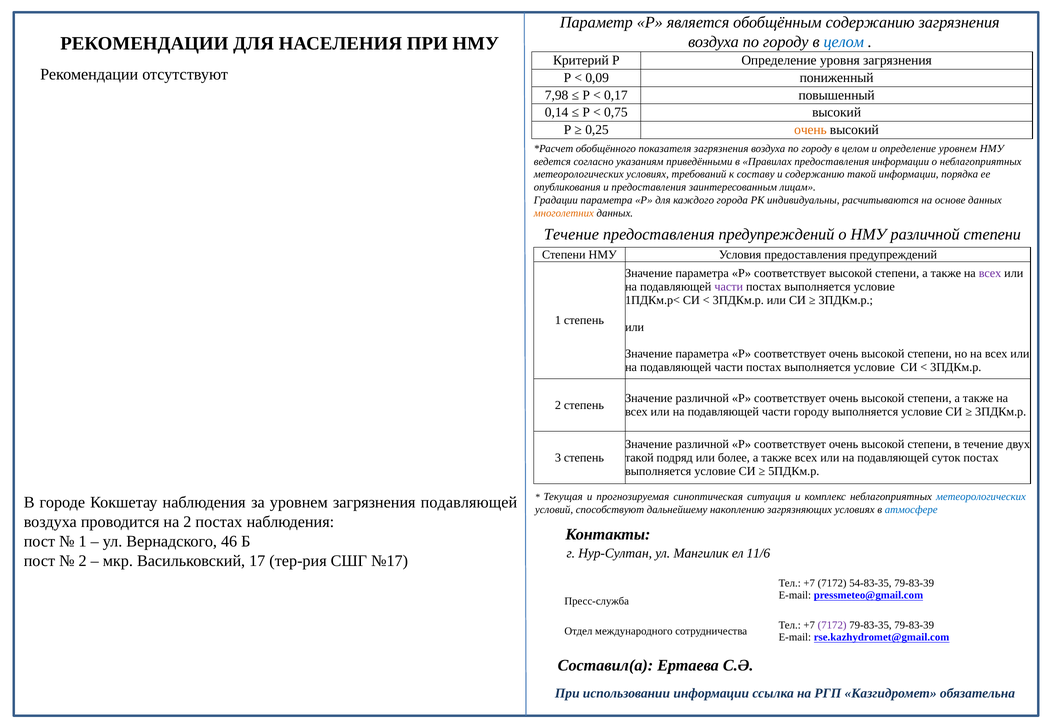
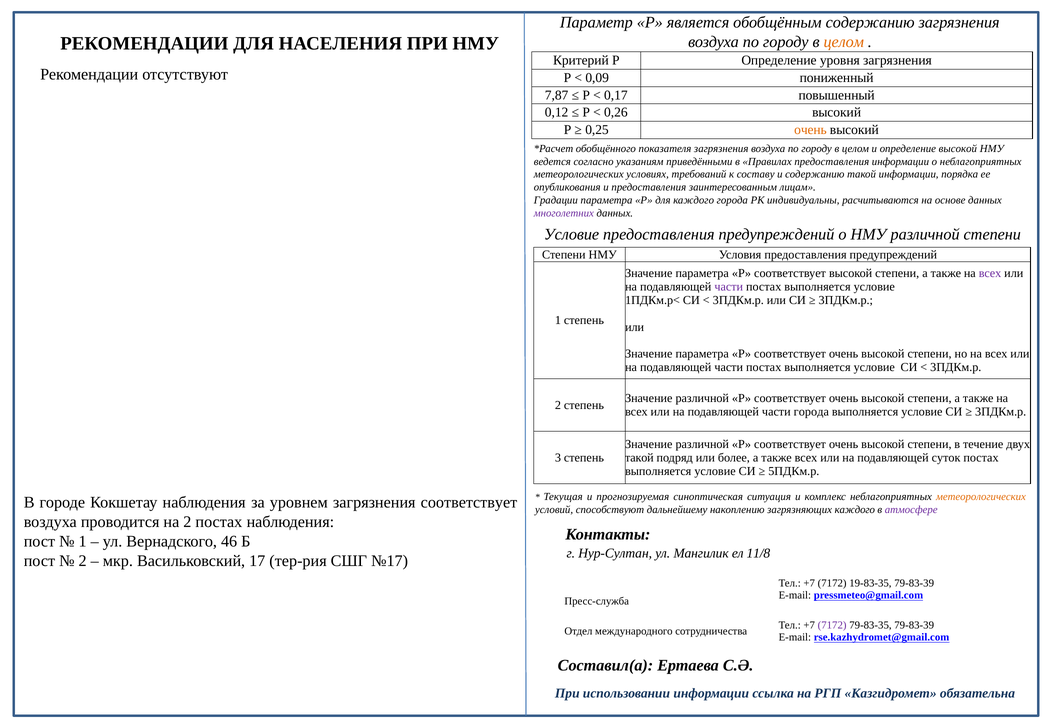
целом at (844, 42) colour: blue -> orange
7,98: 7,98 -> 7,87
0,14: 0,14 -> 0,12
0,75: 0,75 -> 0,26
определение уровнем: уровнем -> высокой
многолетних colour: orange -> purple
Течение at (571, 235): Течение -> Условие
части городу: городу -> города
метеорологических at (981, 497) colour: blue -> orange
загрязнения подавляющей: подавляющей -> соответствует
загрязняющих условиях: условиях -> каждого
атмосфере colour: blue -> purple
11/6: 11/6 -> 11/8
54-83-35: 54-83-35 -> 19-83-35
